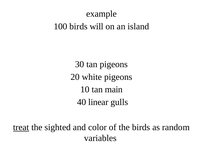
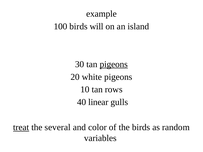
pigeons at (114, 64) underline: none -> present
main: main -> rows
sighted: sighted -> several
